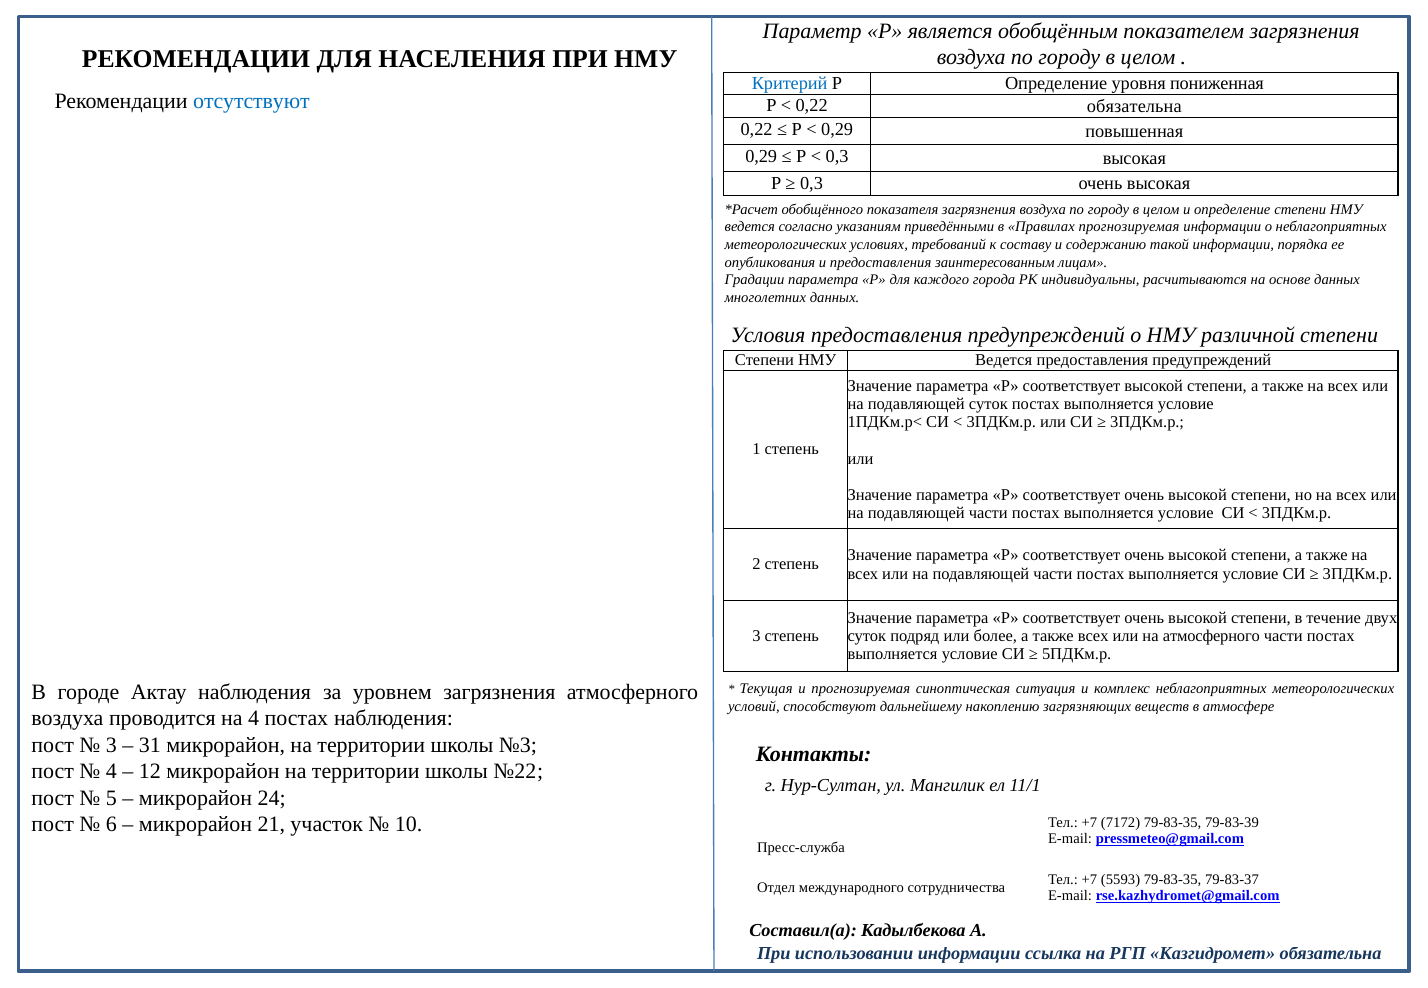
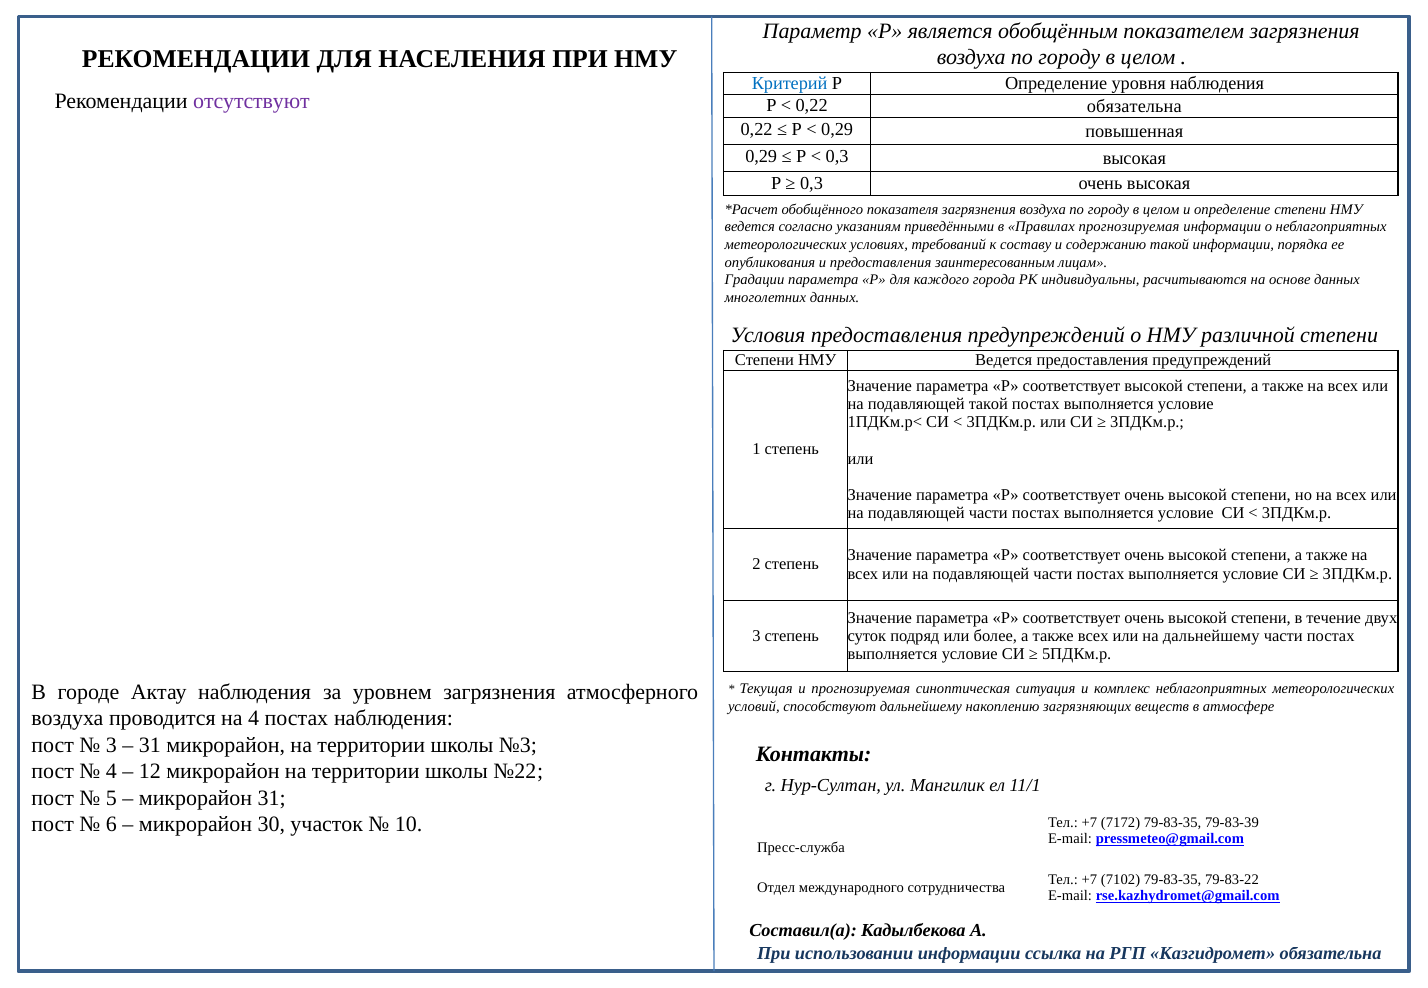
уровня пониженная: пониженная -> наблюдения
отсутствуют colour: blue -> purple
подавляющей суток: суток -> такой
на атмосферного: атмосферного -> дальнейшему
микрорайон 24: 24 -> 31
21: 21 -> 30
5593: 5593 -> 7102
79-83-37: 79-83-37 -> 79-83-22
